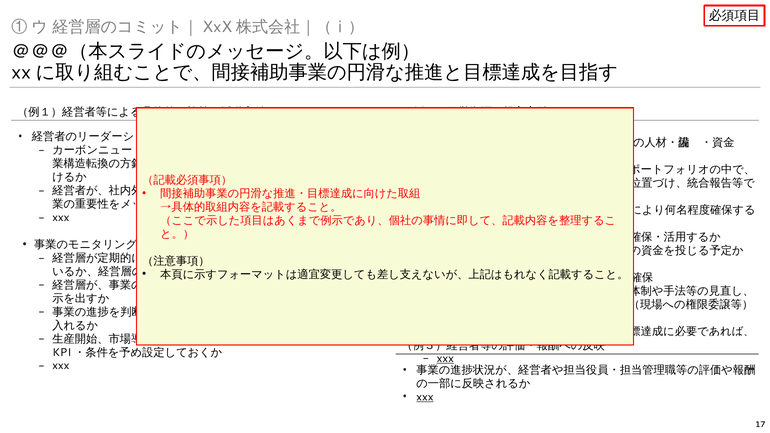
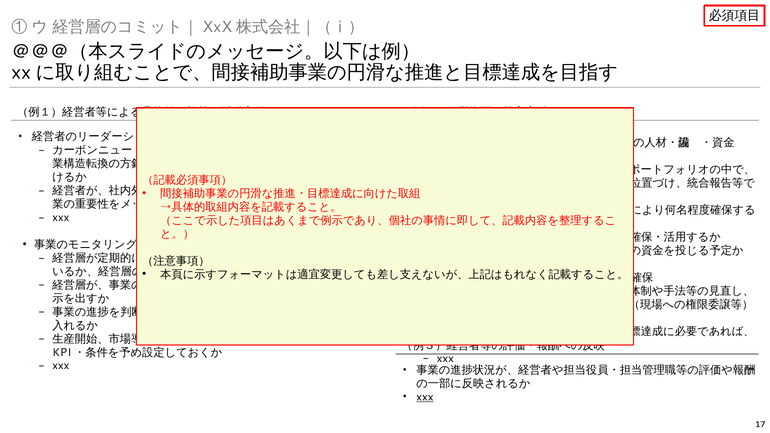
xxx at (445, 358) underline: present -> none
